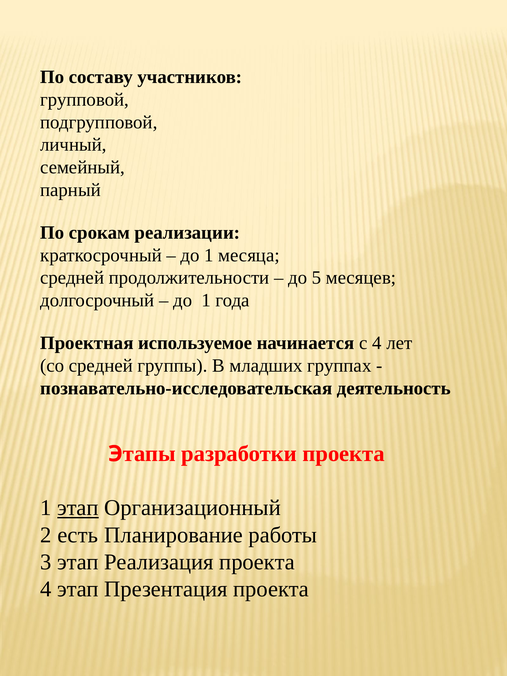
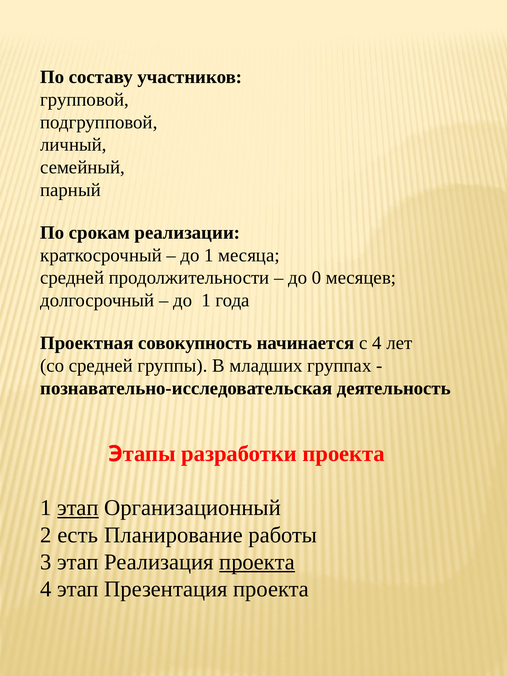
5: 5 -> 0
используемое: используемое -> совокупность
проекта at (257, 562) underline: none -> present
